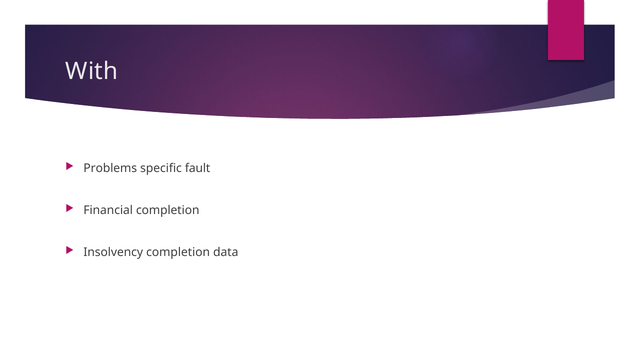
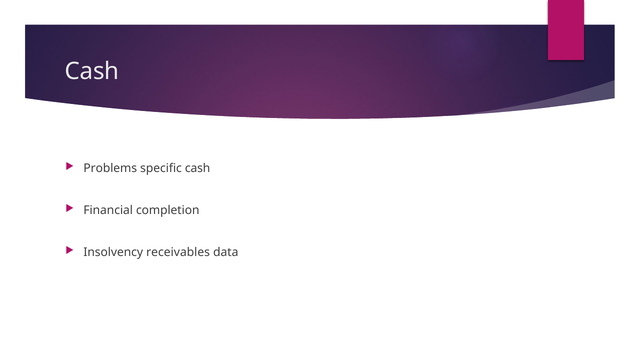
With at (92, 71): With -> Cash
specific fault: fault -> cash
Insolvency completion: completion -> receivables
